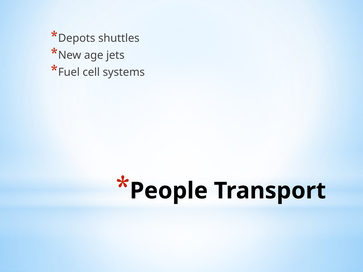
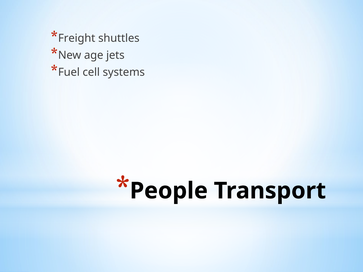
Depots: Depots -> Freight
